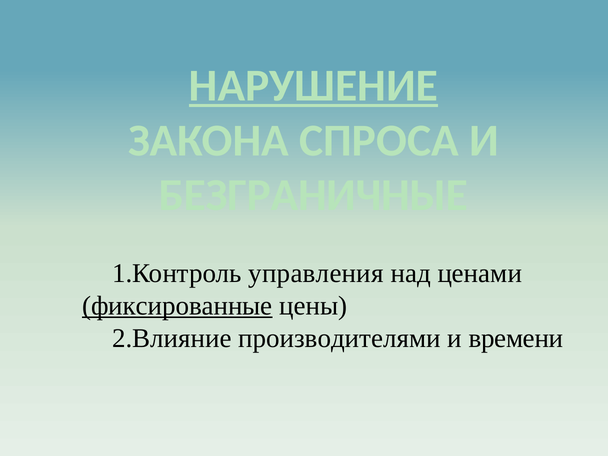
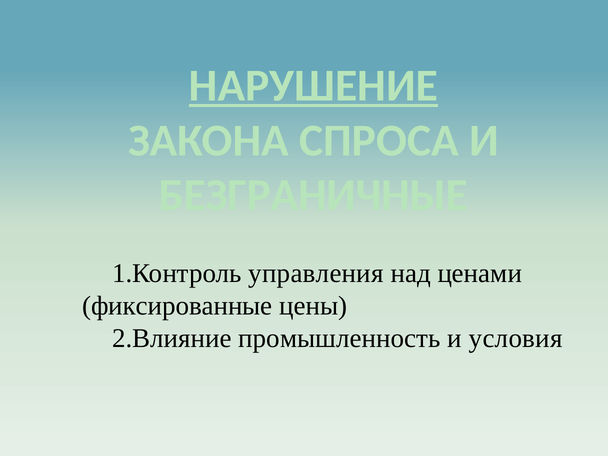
фиксированные underline: present -> none
производителями: производителями -> промышленность
времени: времени -> условия
